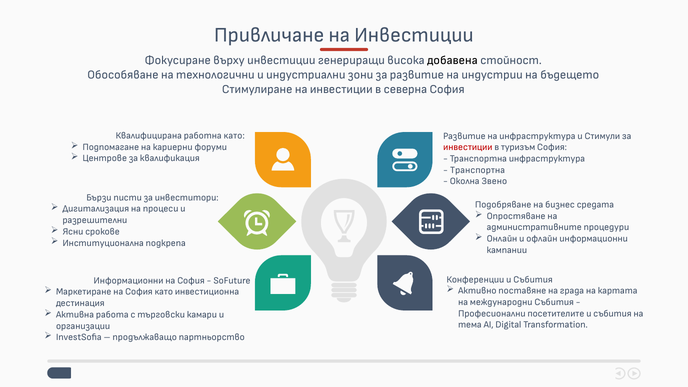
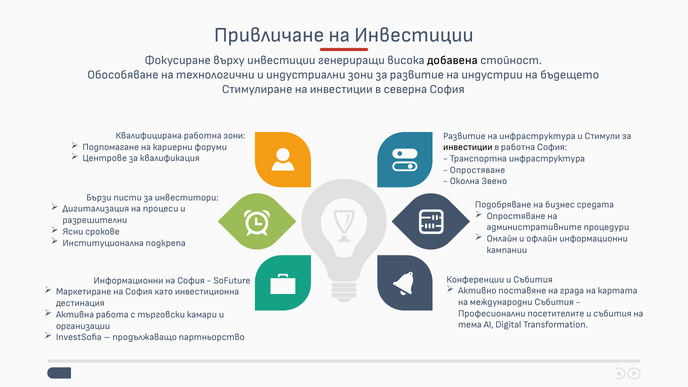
работна като: като -> зони
инвестиции at (468, 147) colour: red -> black
в туризъм: туризъм -> работна
Транспортна at (478, 170): Транспортна -> Опростяване
